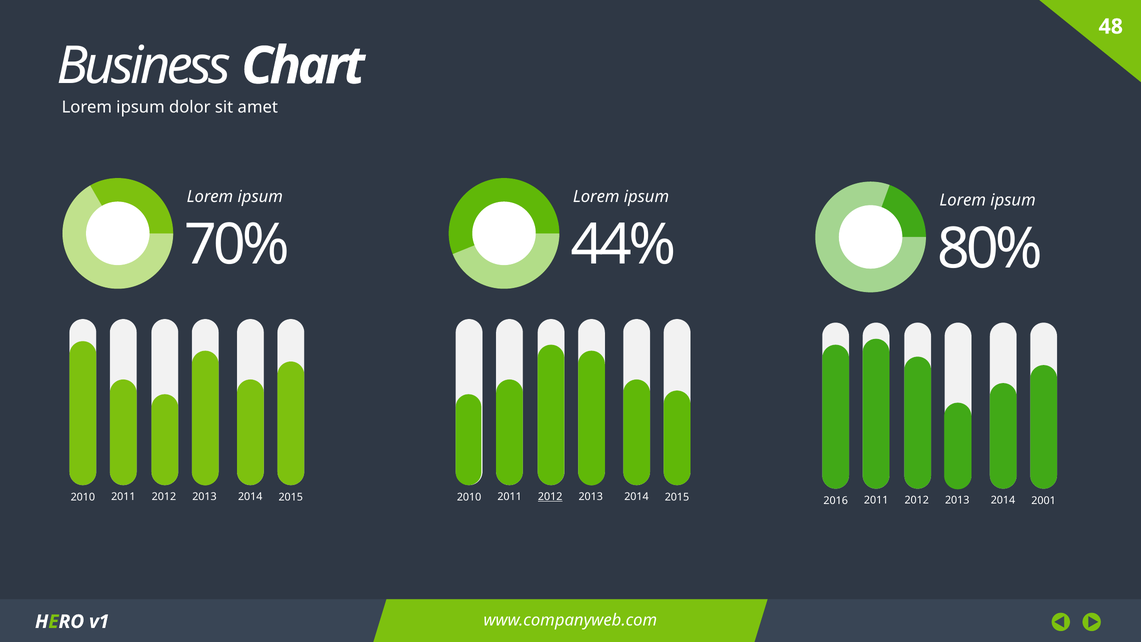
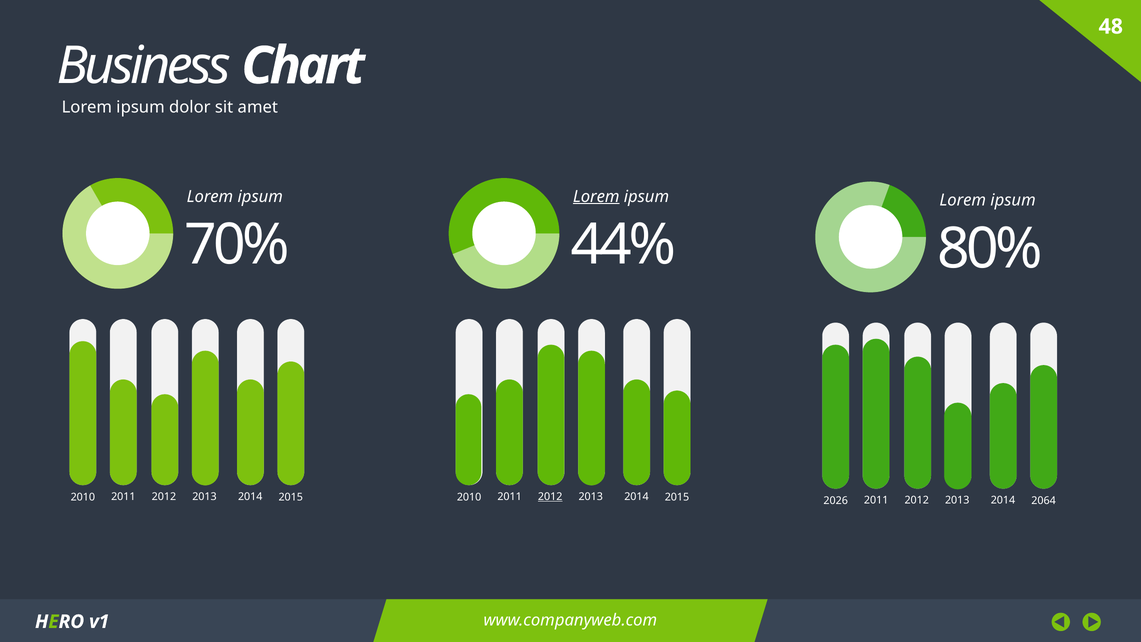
Lorem at (596, 196) underline: none -> present
2016: 2016 -> 2026
2001: 2001 -> 2064
